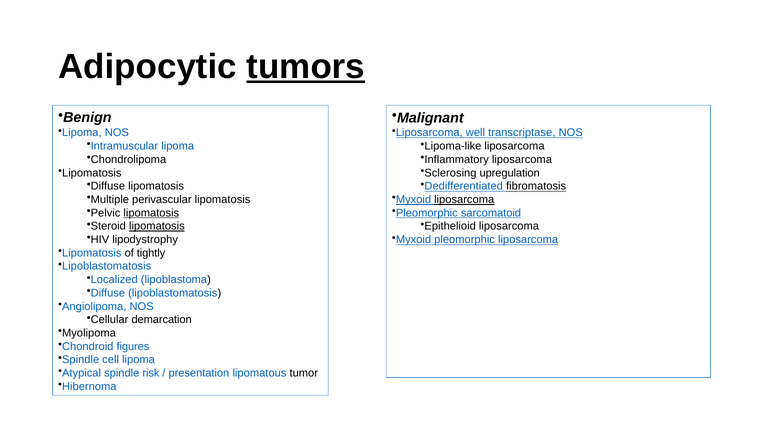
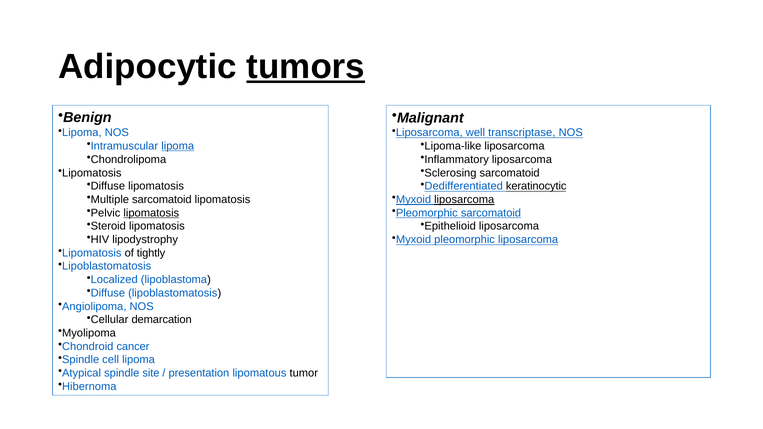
lipoma at (178, 146) underline: none -> present
Sclerosing upregulation: upregulation -> sarcomatoid
fibromatosis: fibromatosis -> keratinocytic
Multiple perivascular: perivascular -> sarcomatoid
lipomatosis at (157, 226) underline: present -> none
figures: figures -> cancer
risk: risk -> site
